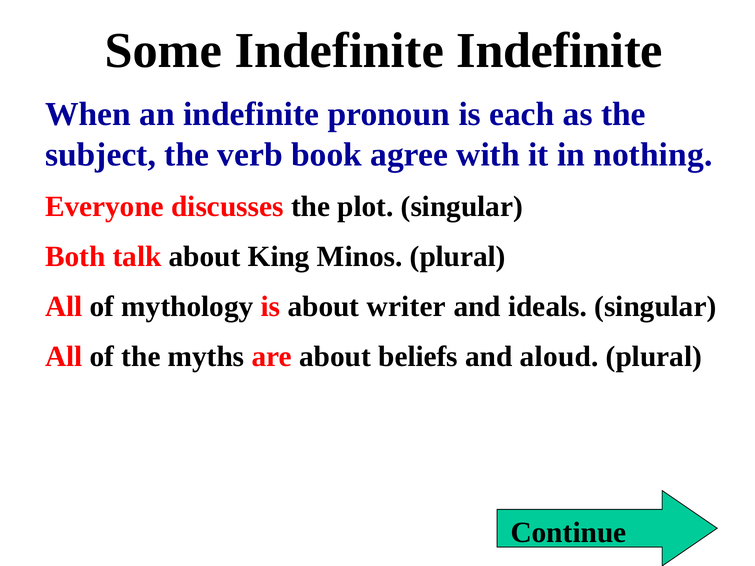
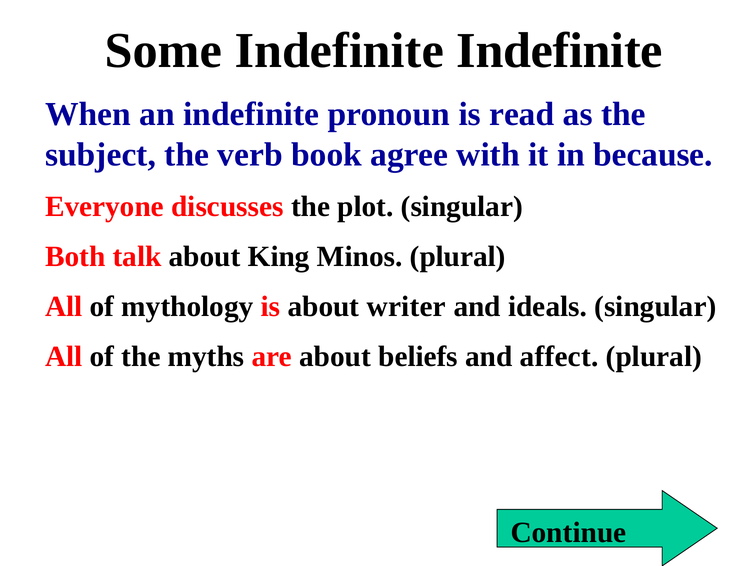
each: each -> read
nothing: nothing -> because
aloud: aloud -> affect
